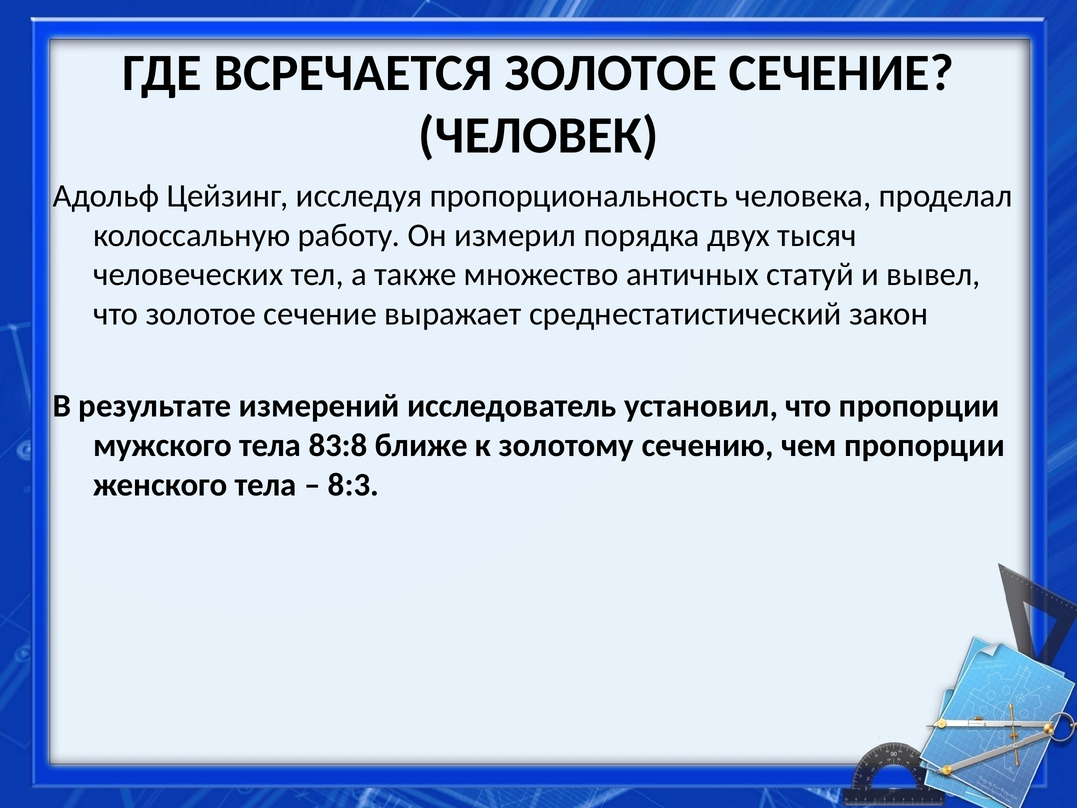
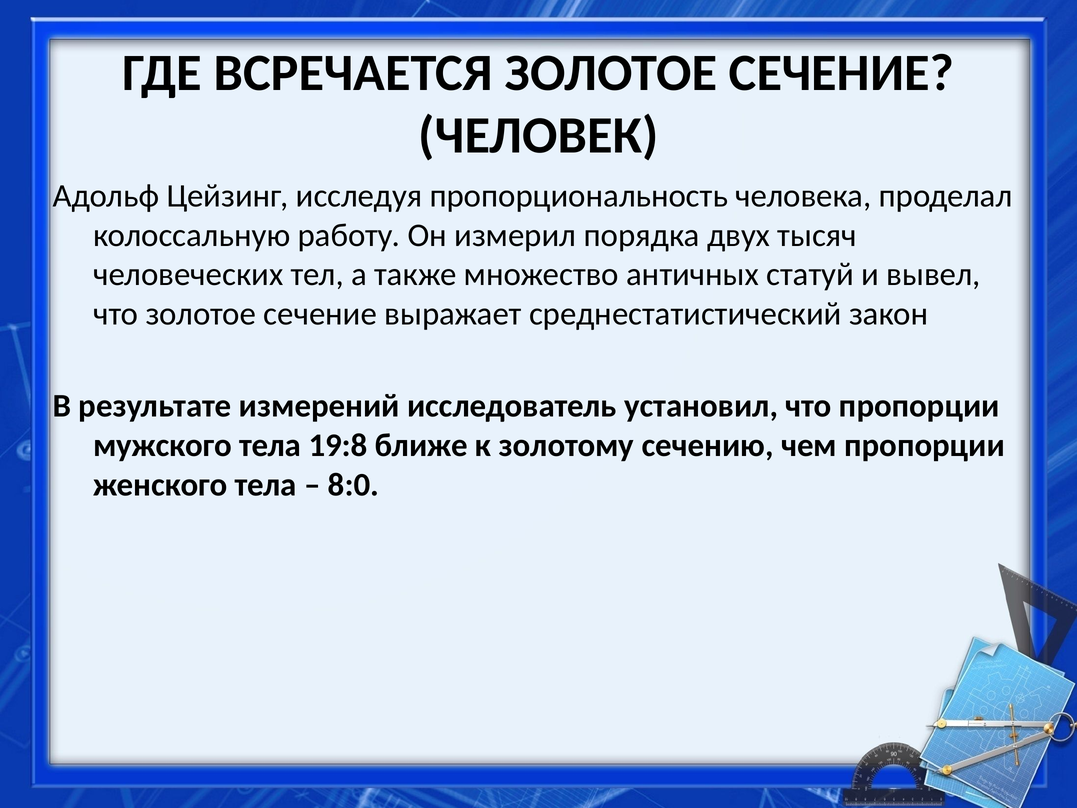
83:8: 83:8 -> 19:8
8:3: 8:3 -> 8:0
